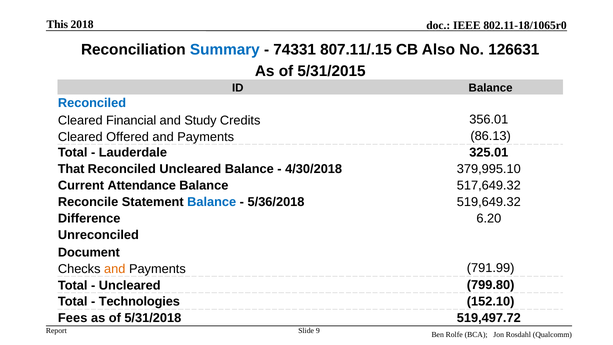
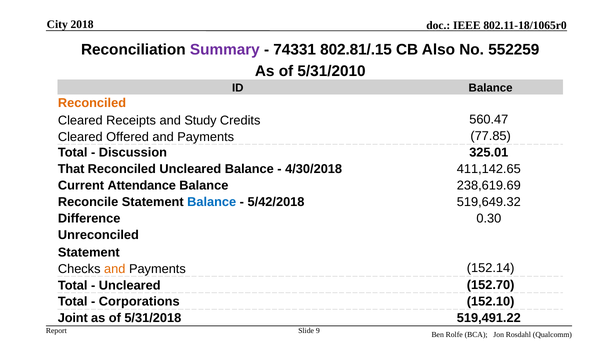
This: This -> City
Summary colour: blue -> purple
807.11/.15: 807.11/.15 -> 802.81/.15
126631: 126631 -> 552259
5/31/2015: 5/31/2015 -> 5/31/2010
Reconciled at (92, 103) colour: blue -> orange
Financial: Financial -> Receipts
356.01: 356.01 -> 560.47
86.13: 86.13 -> 77.85
Lauderdale: Lauderdale -> Discussion
379,995.10: 379,995.10 -> 411,142.65
517,649.32: 517,649.32 -> 238,619.69
5/36/2018: 5/36/2018 -> 5/42/2018
6.20: 6.20 -> 0.30
Document at (89, 253): Document -> Statement
791.99: 791.99 -> 152.14
799.80: 799.80 -> 152.70
Technologies: Technologies -> Corporations
Fees: Fees -> Joint
519,497.72: 519,497.72 -> 519,491.22
